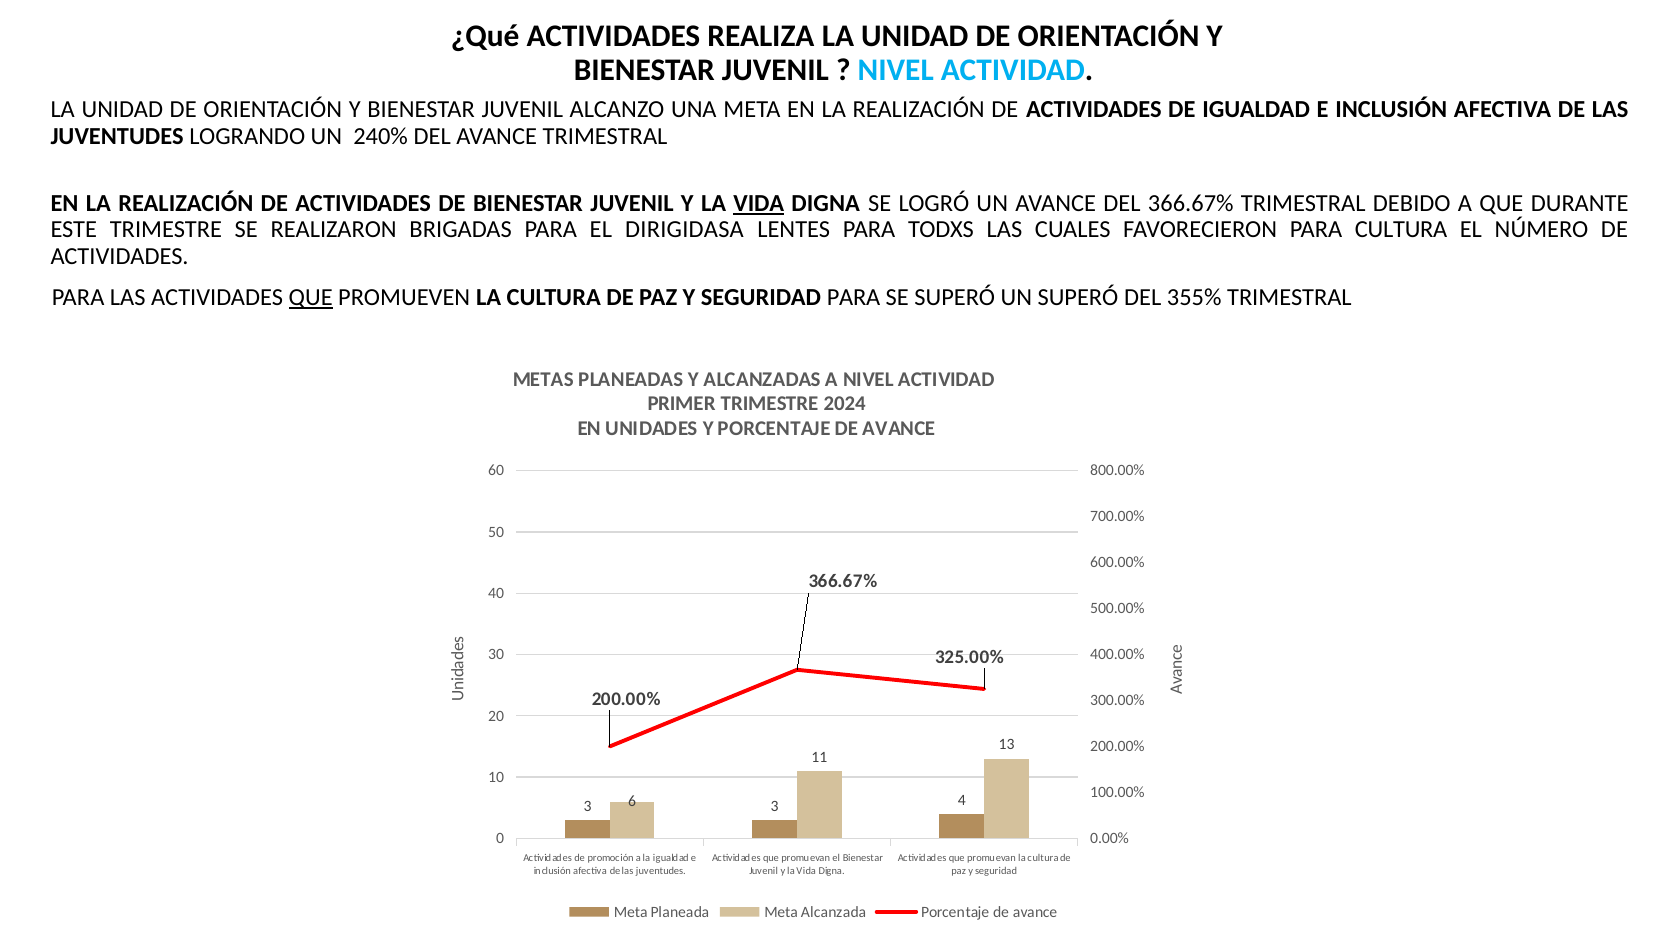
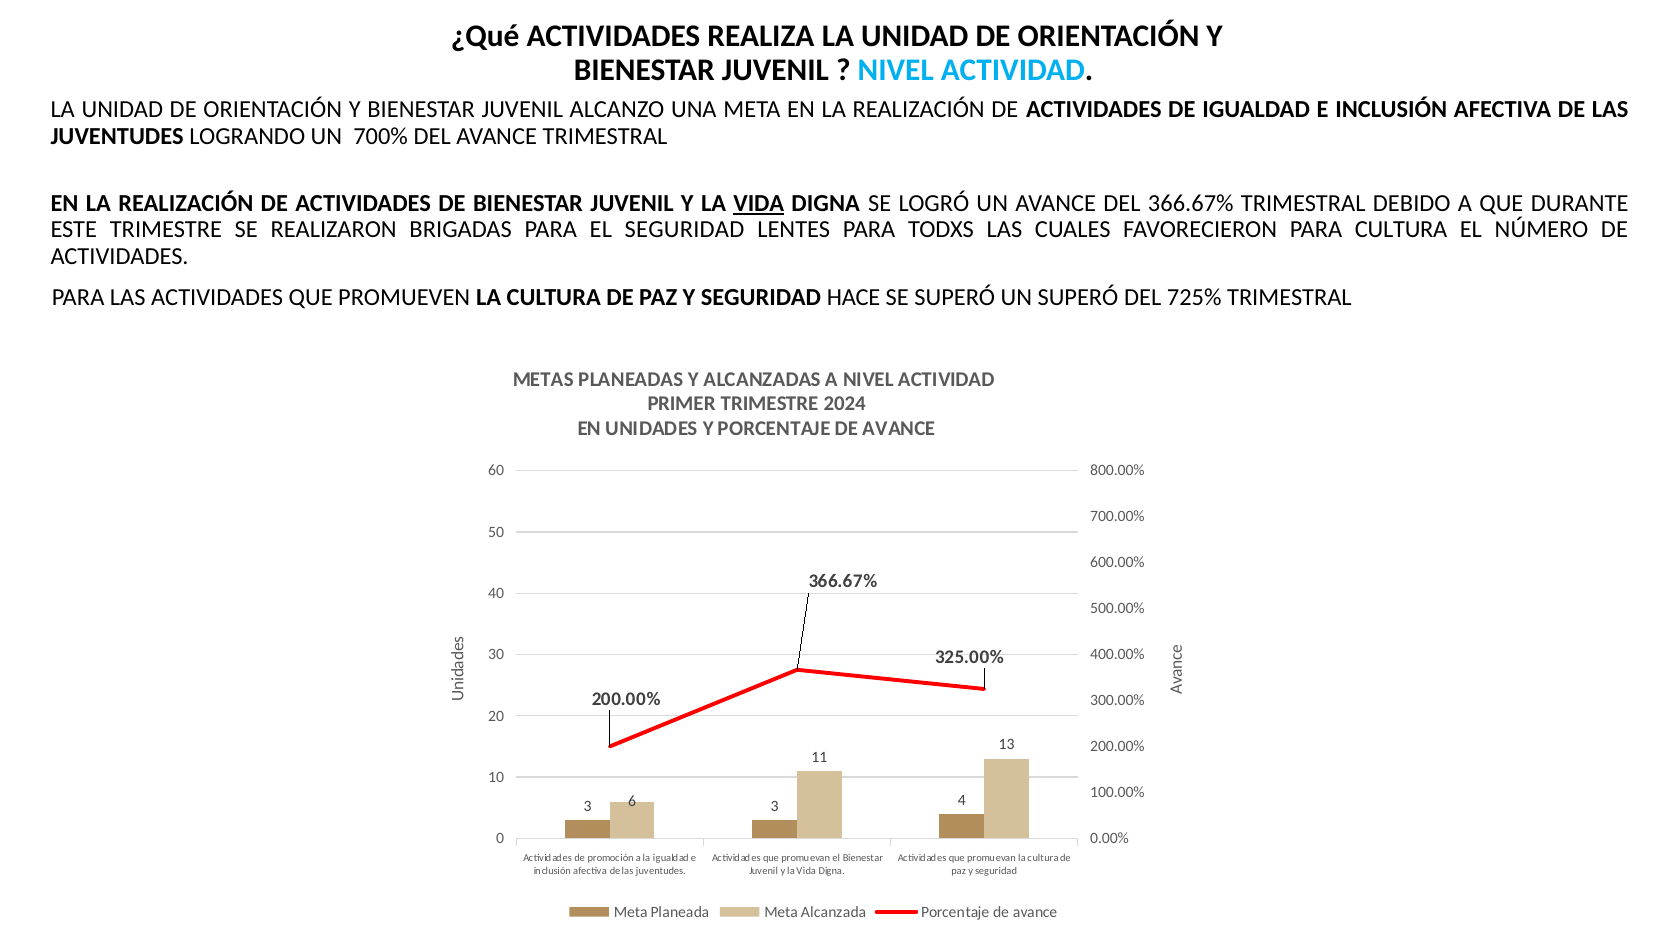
240%: 240% -> 700%
EL DIRIGIDASA: DIRIGIDASA -> SEGURIDAD
QUE at (311, 297) underline: present -> none
SEGURIDAD PARA: PARA -> HACE
355%: 355% -> 725%
